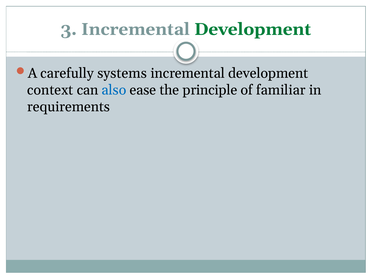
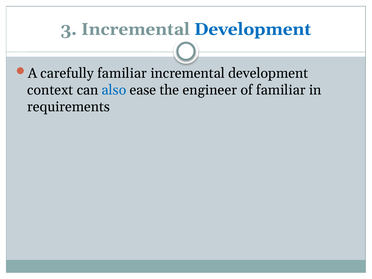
Development at (253, 29) colour: green -> blue
carefully systems: systems -> familiar
principle: principle -> engineer
